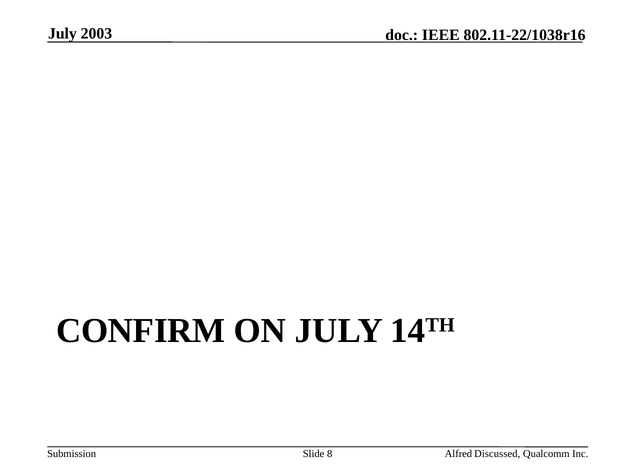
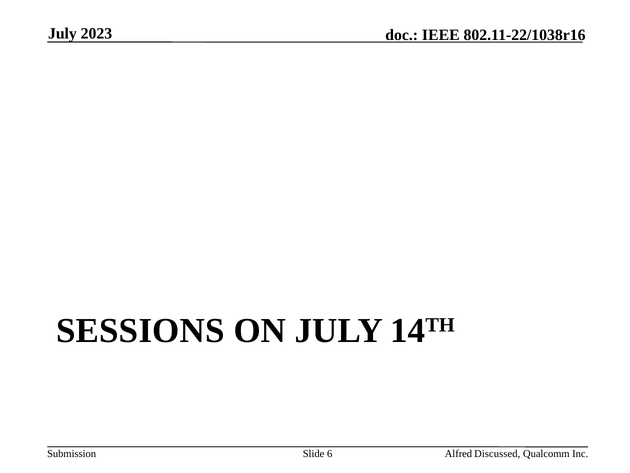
2003: 2003 -> 2023
CONFIRM: CONFIRM -> SESSIONS
8: 8 -> 6
